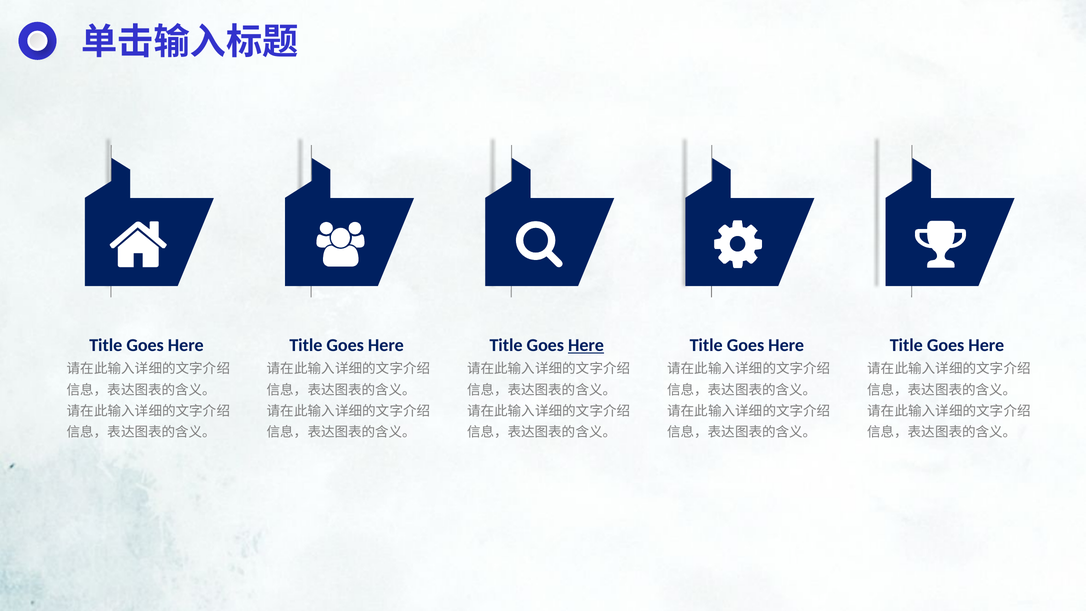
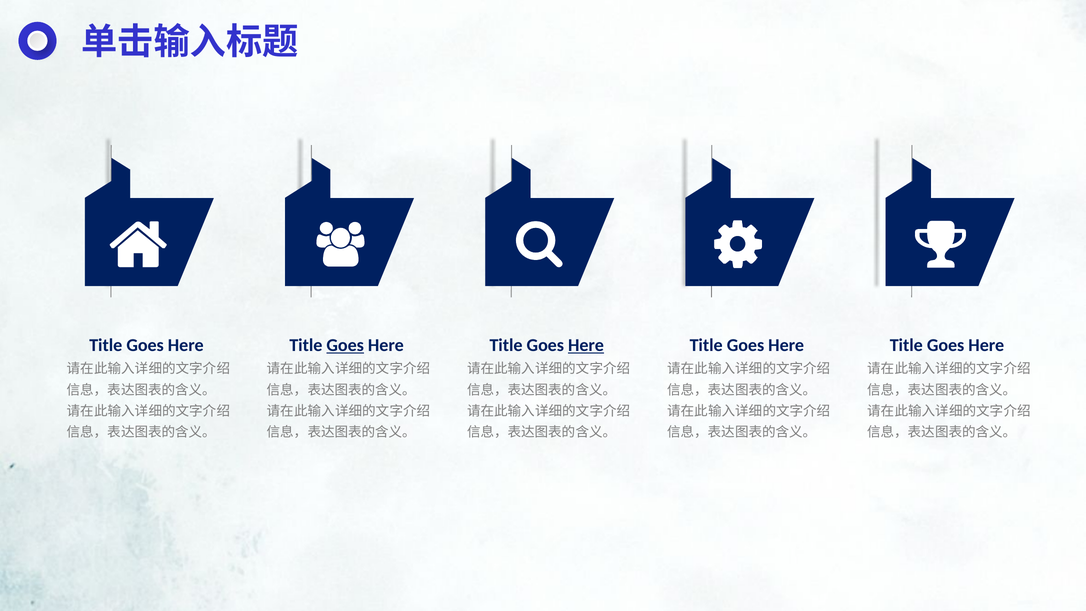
Goes at (345, 345) underline: none -> present
